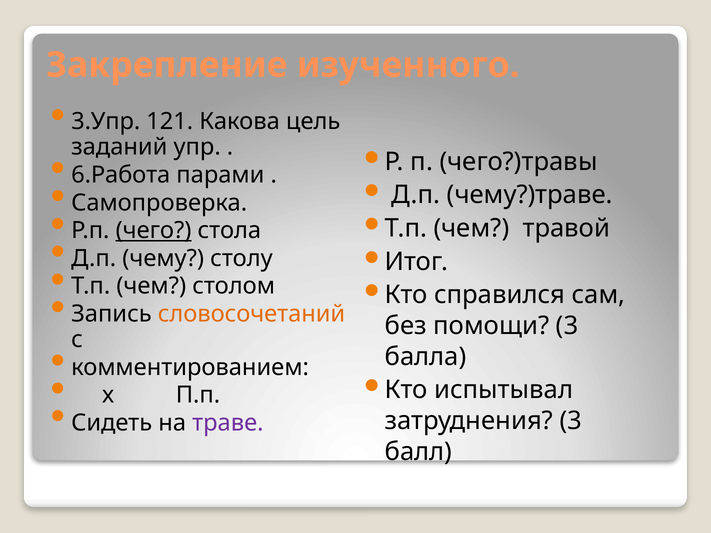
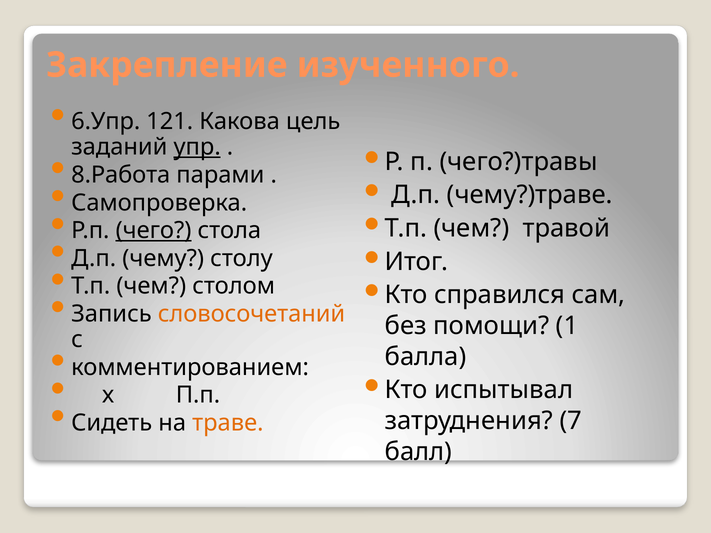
3.Упр: 3.Упр -> 6.Упр
упр underline: none -> present
6.Работа: 6.Работа -> 8.Работа
помощи 3: 3 -> 1
траве colour: purple -> orange
затруднения 3: 3 -> 7
